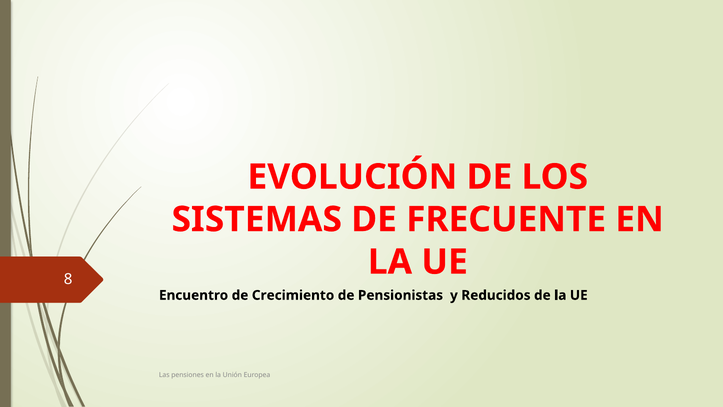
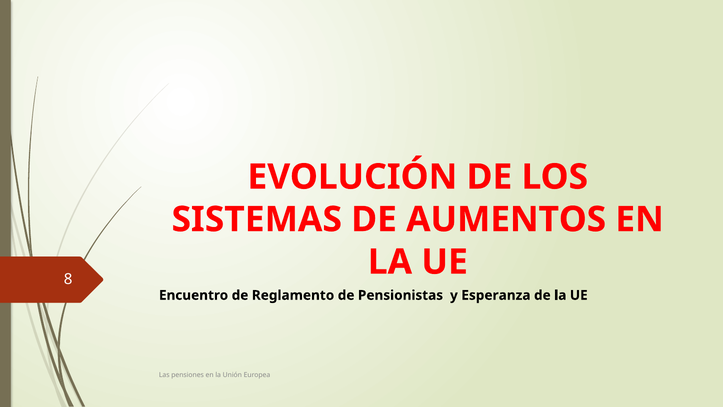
FRECUENTE: FRECUENTE -> AUMENTOS
Crecimiento: Crecimiento -> Reglamento
Reducidos: Reducidos -> Esperanza
